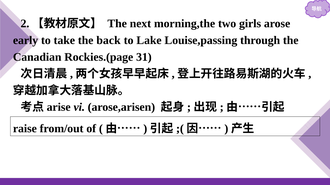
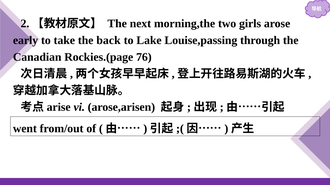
31: 31 -> 76
raise: raise -> went
